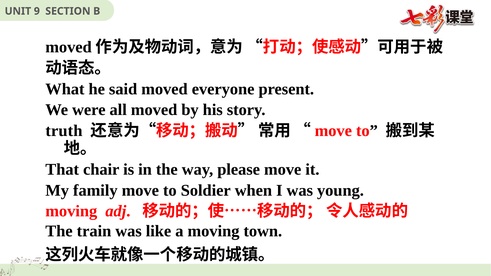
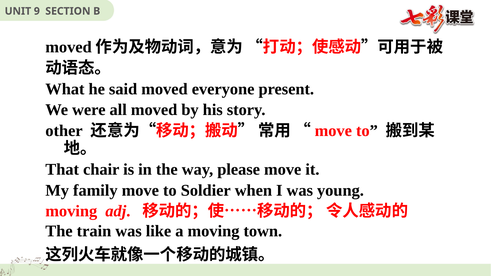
truth: truth -> other
